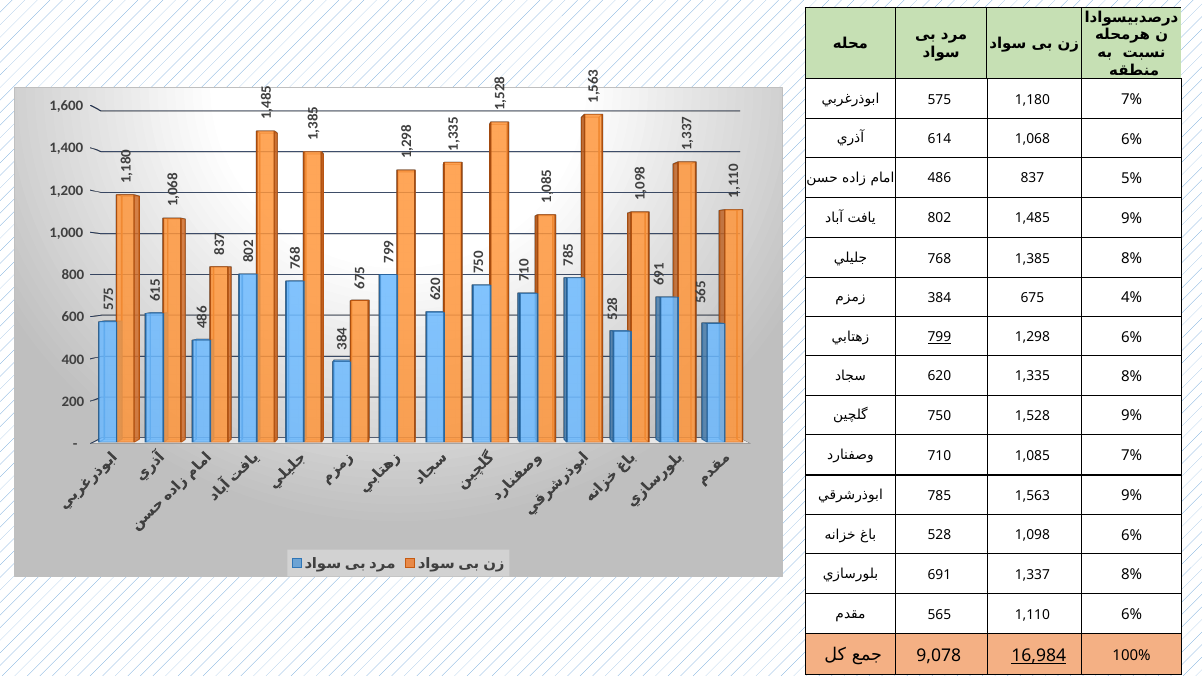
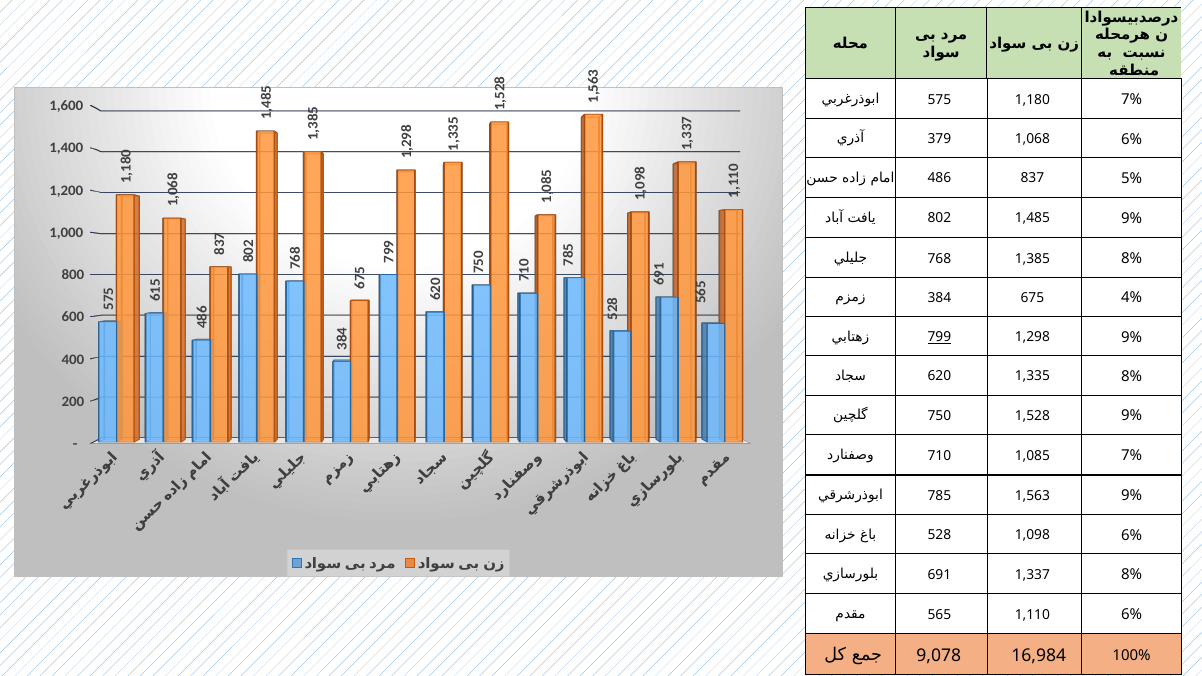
614: 614 -> 379
1,298 6%: 6% -> 9%
16,984 underline: present -> none
